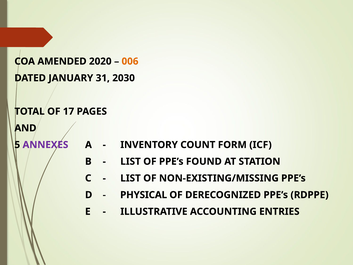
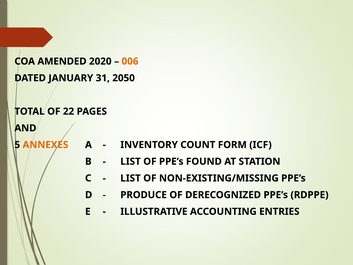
2030: 2030 -> 2050
17: 17 -> 22
ANNEXES colour: purple -> orange
PHYSICAL: PHYSICAL -> PRODUCE
